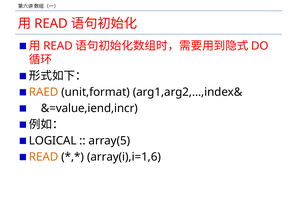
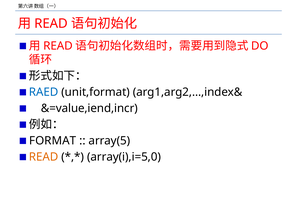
RAED colour: orange -> blue
LOGICAL: LOGICAL -> FORMAT
array(i),i=1,6: array(i),i=1,6 -> array(i),i=5,0
